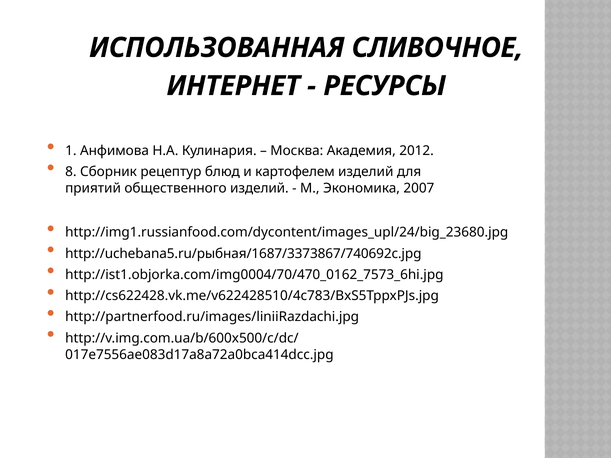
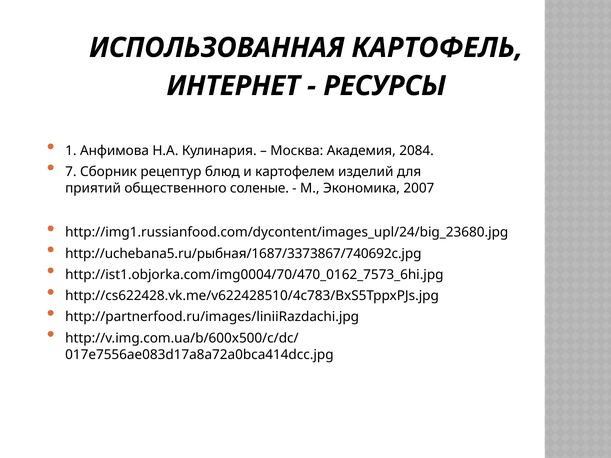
СЛИВОЧНОЕ: СЛИВОЧНОЕ -> КАРТОФЕЛЬ
2012: 2012 -> 2084
8: 8 -> 7
общественного изделий: изделий -> соленые
